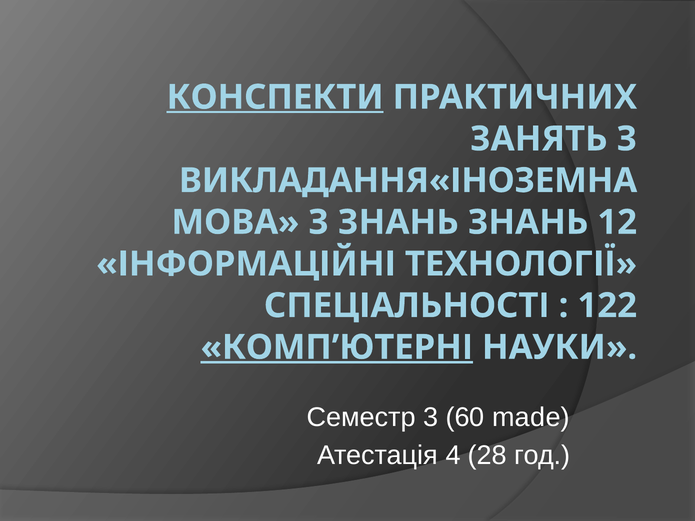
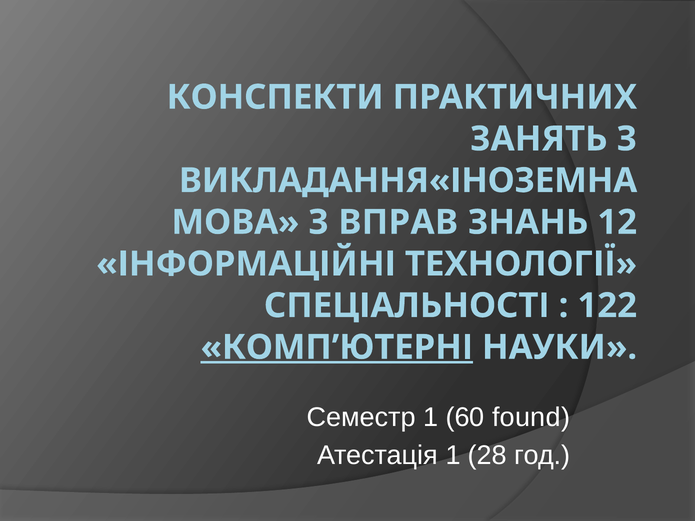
КОНСПЕКТИ underline: present -> none
З ЗНАНЬ: ЗНАНЬ -> ВПРАВ
Семестр 3: 3 -> 1
made: made -> found
Атестація 4: 4 -> 1
